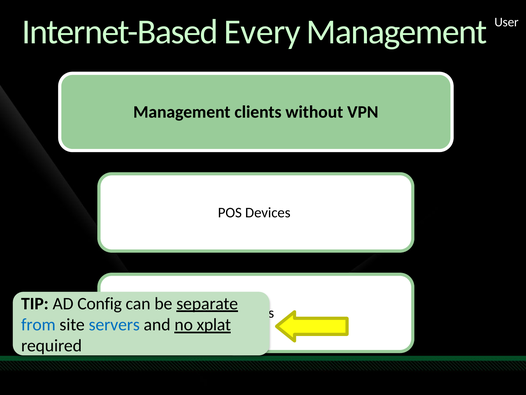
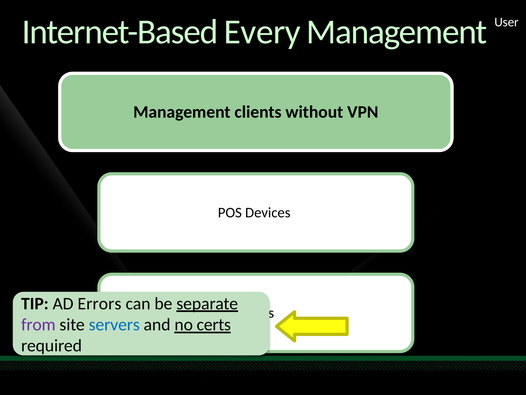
Config: Config -> Errors
from colour: blue -> purple
xplat: xplat -> certs
